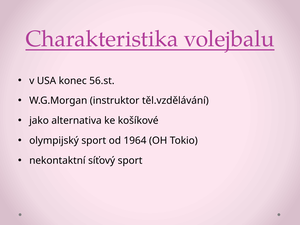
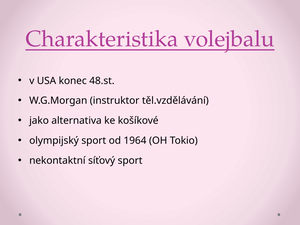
56.st: 56.st -> 48.st
